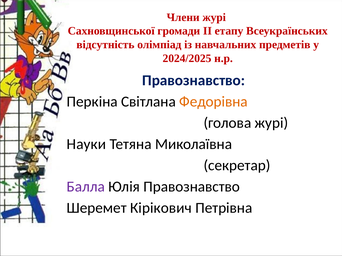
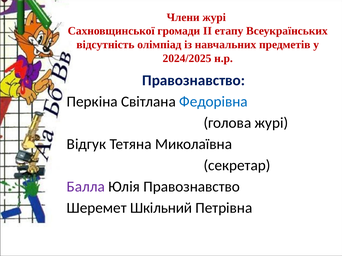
Федорівна colour: orange -> blue
Науки: Науки -> Відгук
Кірікович: Кірікович -> Шкільний
